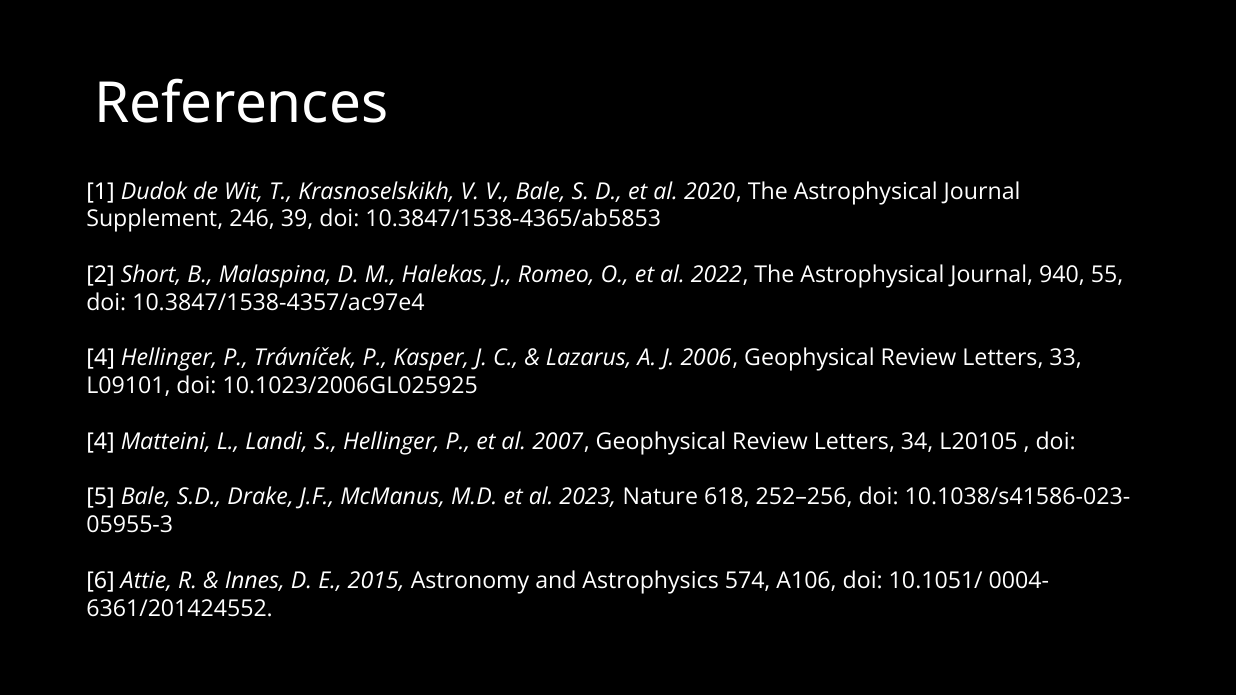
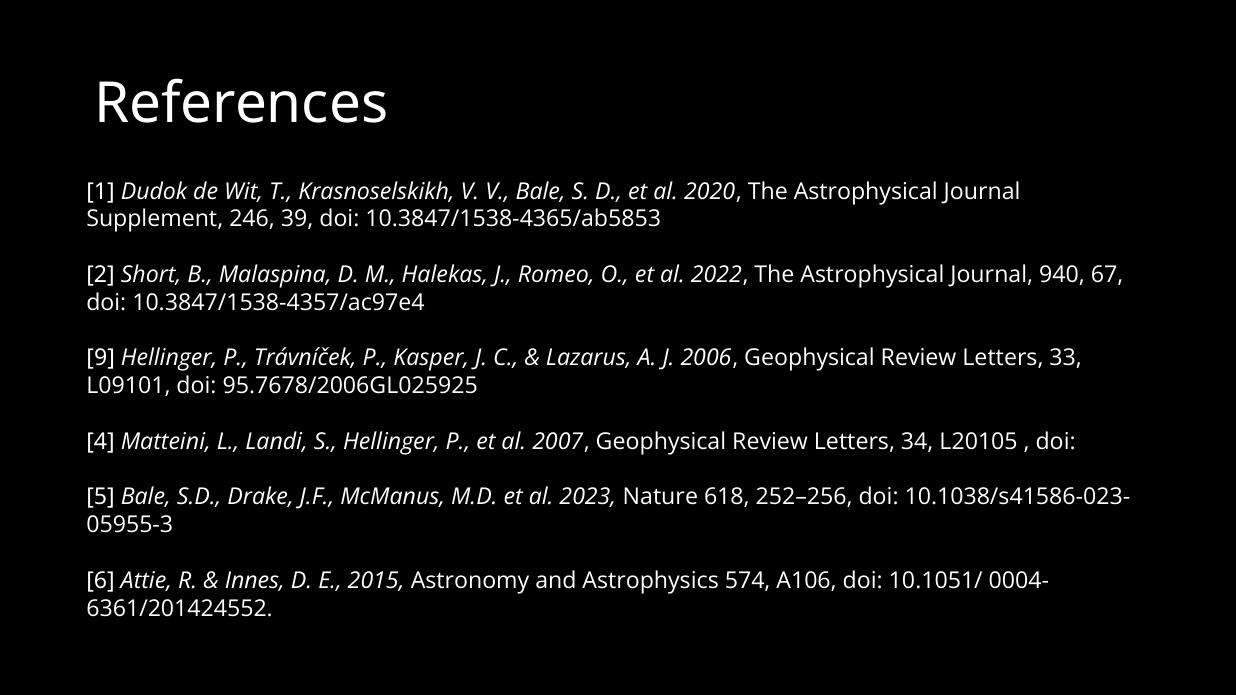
55: 55 -> 67
4 at (101, 358): 4 -> 9
10.1023/2006GL025925: 10.1023/2006GL025925 -> 95.7678/2006GL025925
